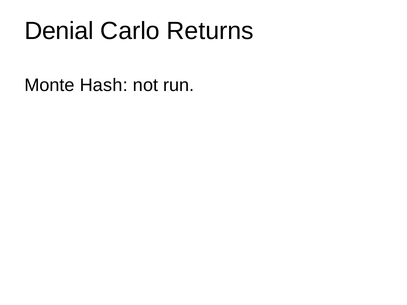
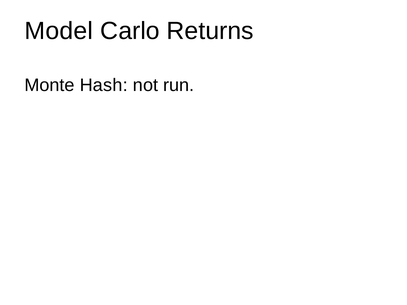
Denial: Denial -> Model
